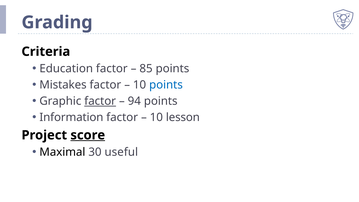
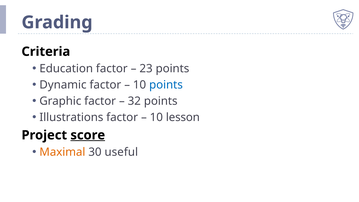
85: 85 -> 23
Mistakes: Mistakes -> Dynamic
factor at (100, 101) underline: present -> none
94: 94 -> 32
Information: Information -> Illustrations
Maximal colour: black -> orange
